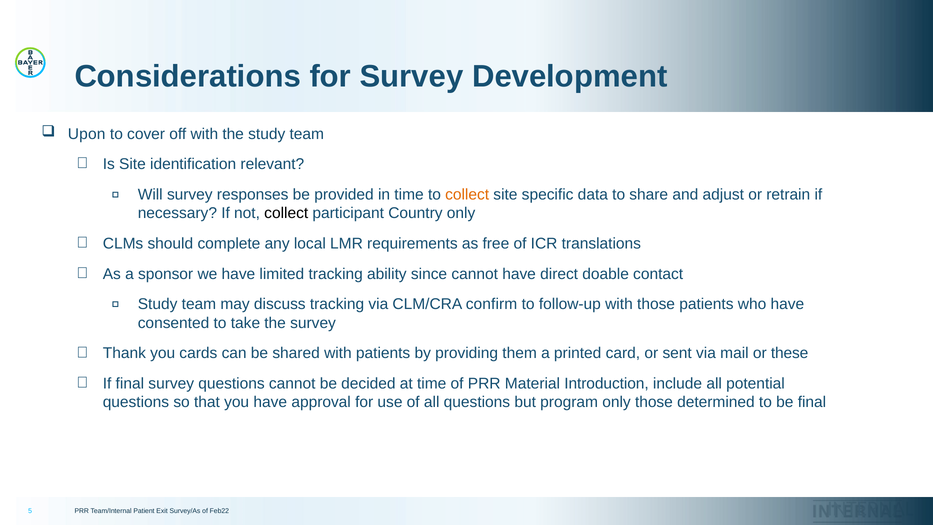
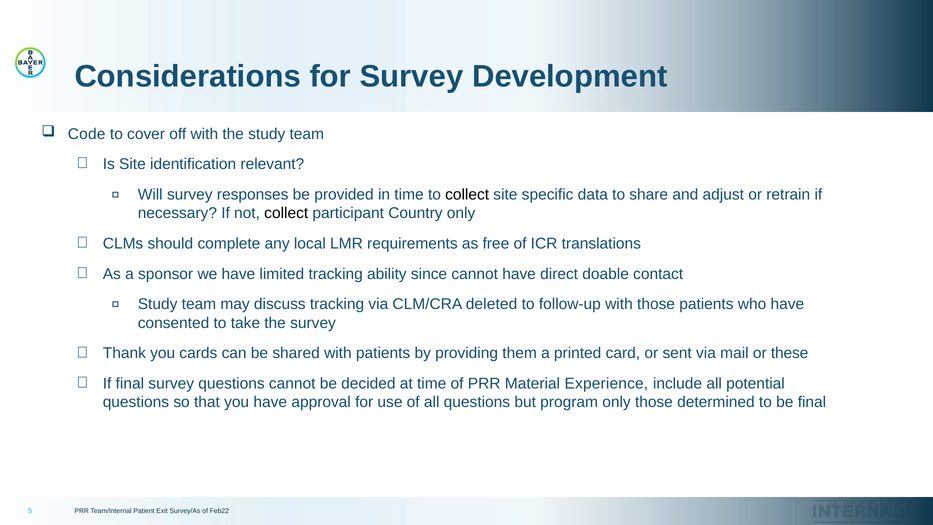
Upon: Upon -> Code
collect at (467, 195) colour: orange -> black
confirm: confirm -> deleted
Introduction: Introduction -> Experience
